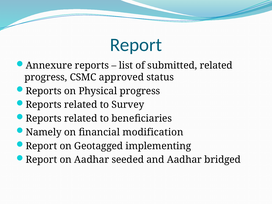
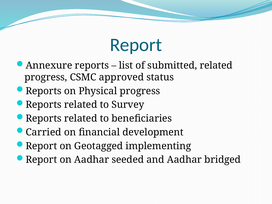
Namely: Namely -> Carried
modification: modification -> development
